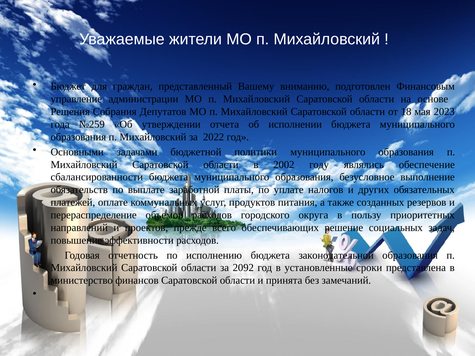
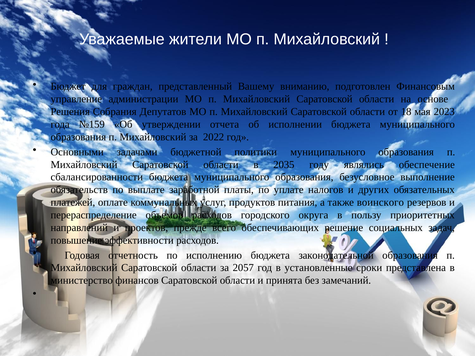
№259: №259 -> №159
2002: 2002 -> 2035
созданных: созданных -> воинского
2092: 2092 -> 2057
